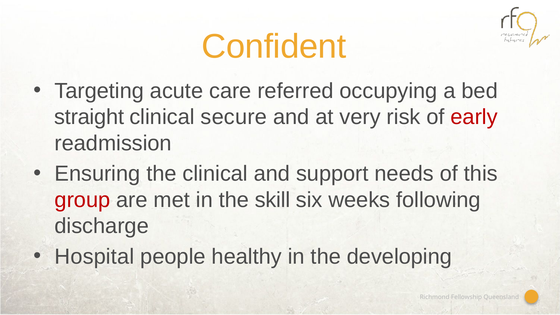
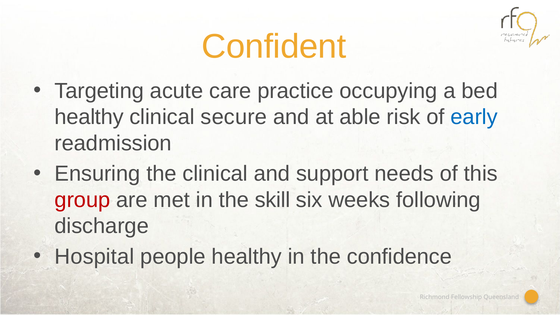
referred: referred -> practice
straight at (89, 117): straight -> healthy
very: very -> able
early colour: red -> blue
developing: developing -> confidence
